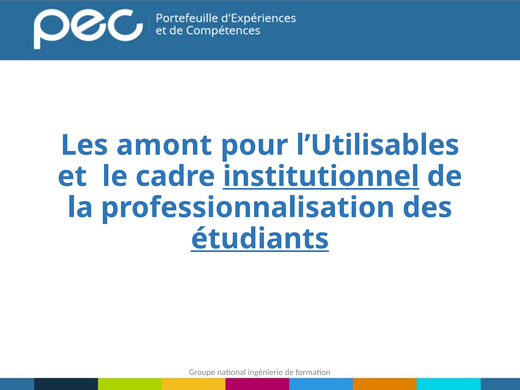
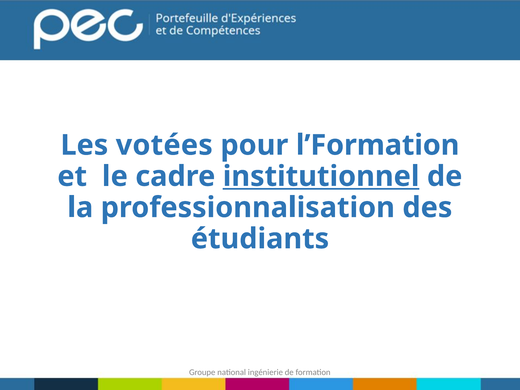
amont: amont -> votées
l’Utilisables: l’Utilisables -> l’Formation
étudiants underline: present -> none
